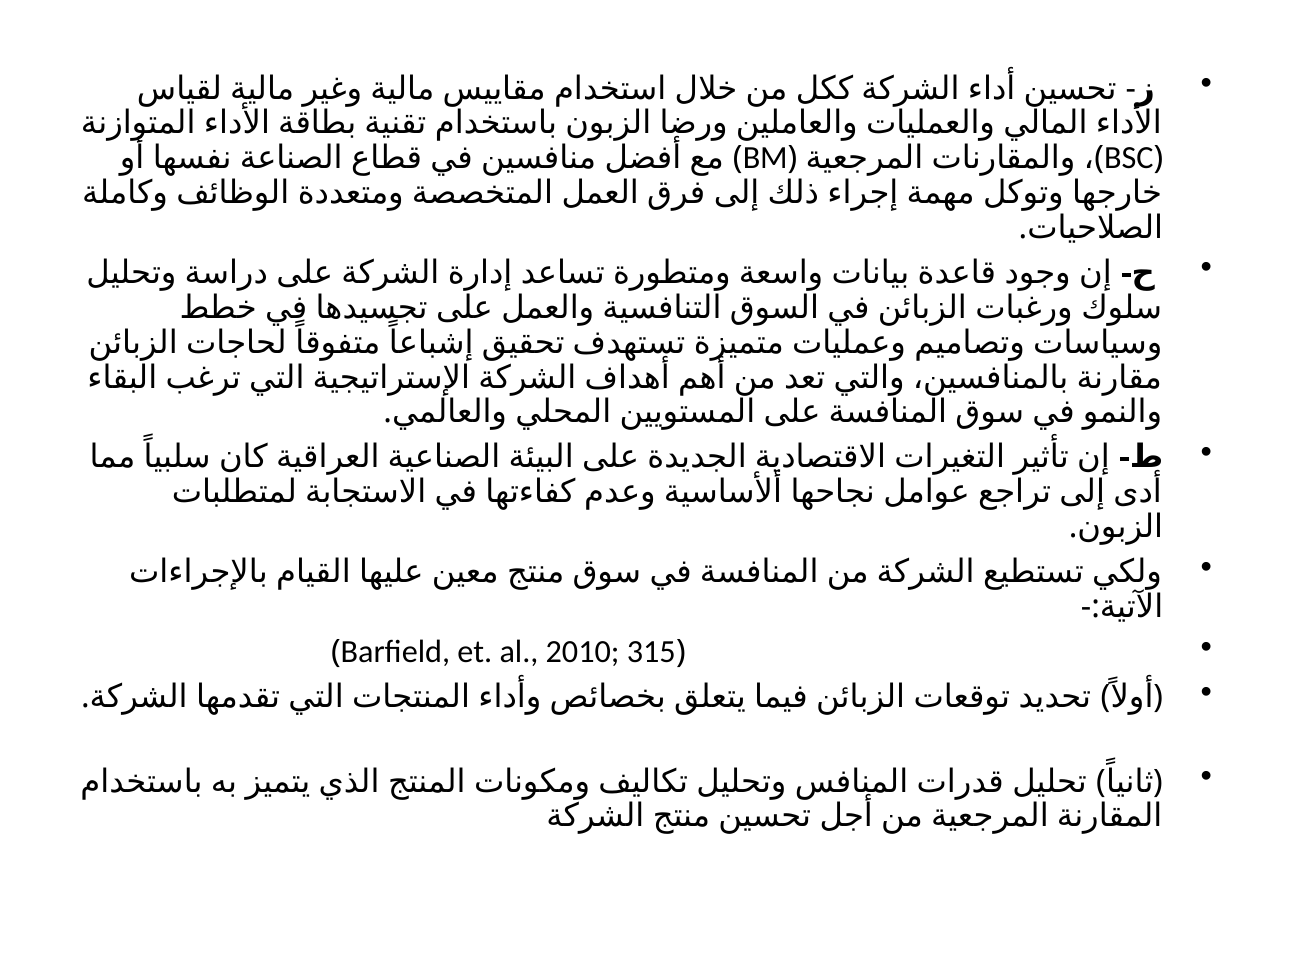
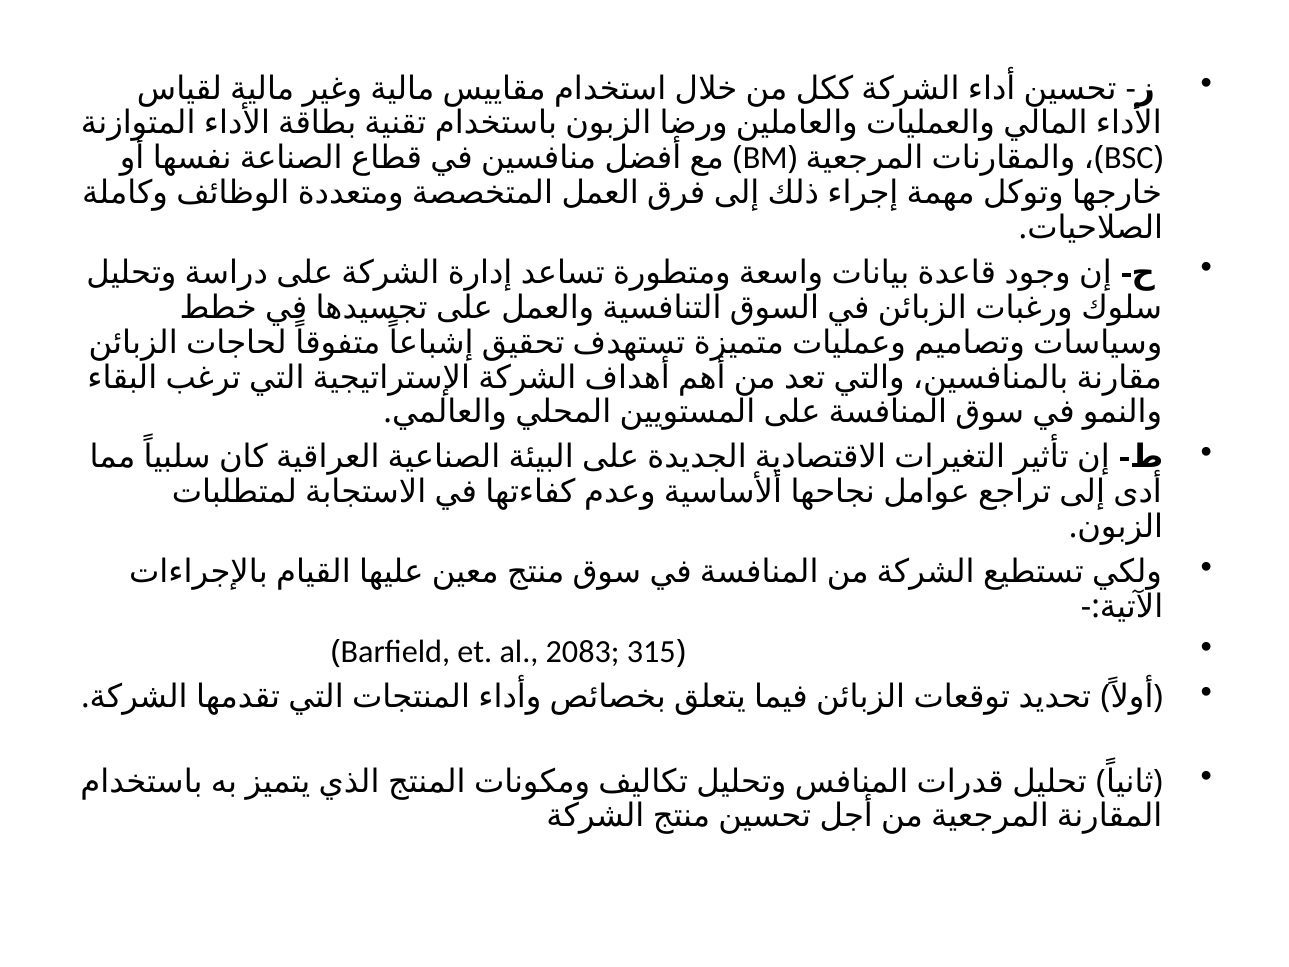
2010: 2010 -> 2083
